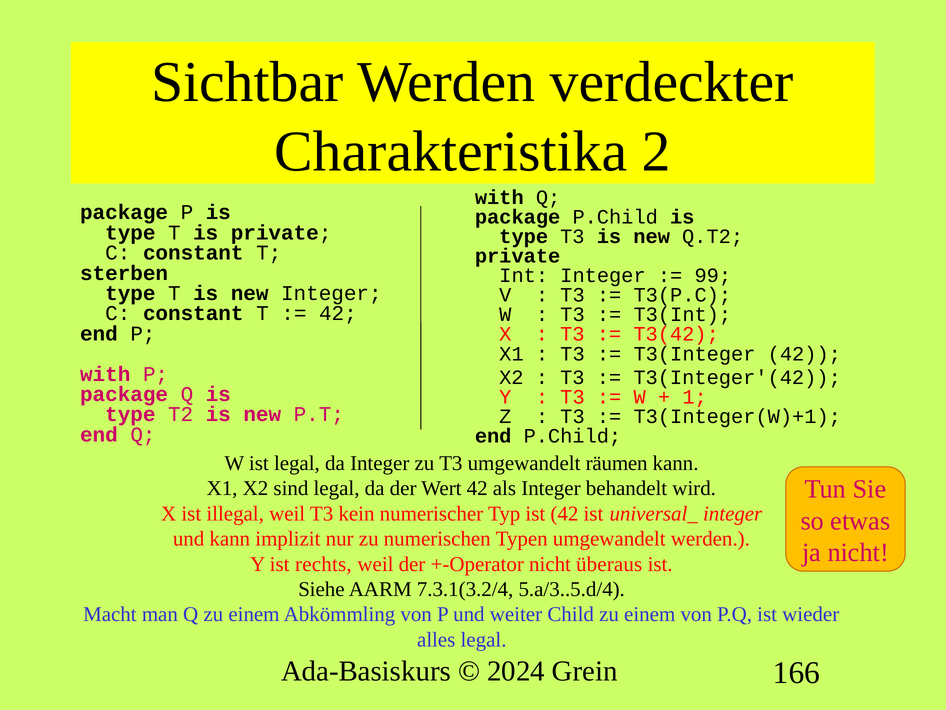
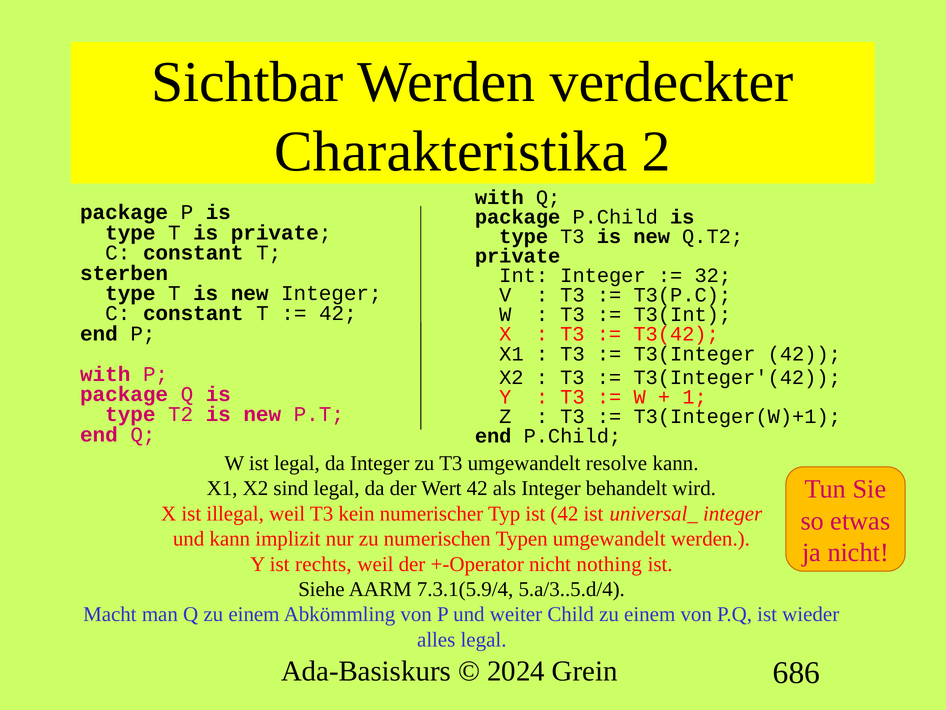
99: 99 -> 32
räumen: räumen -> resolve
überaus: überaus -> nothing
7.3.1(3.2/4: 7.3.1(3.2/4 -> 7.3.1(5.9/4
166: 166 -> 686
